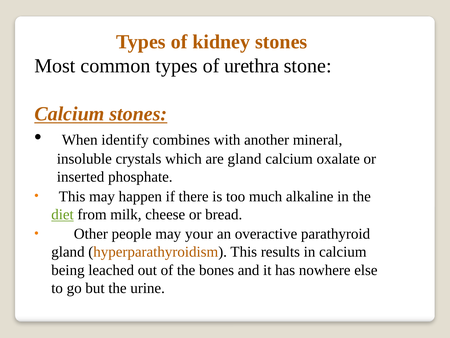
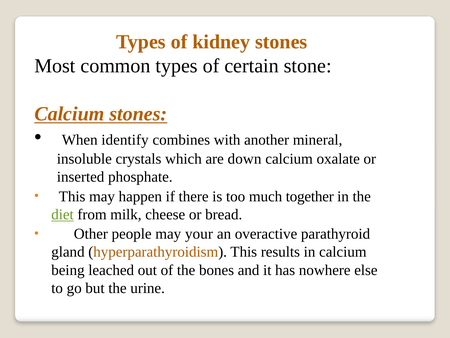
urethra: urethra -> certain
are gland: gland -> down
alkaline: alkaline -> together
